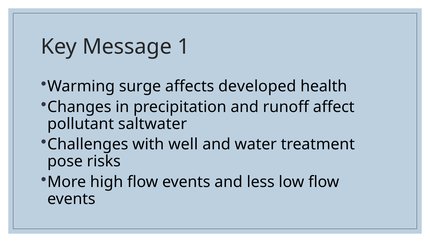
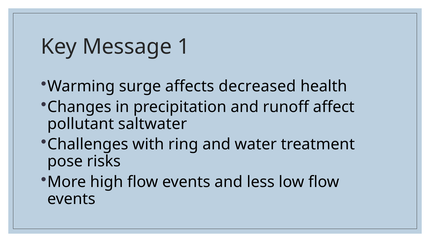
developed: developed -> decreased
well: well -> ring
